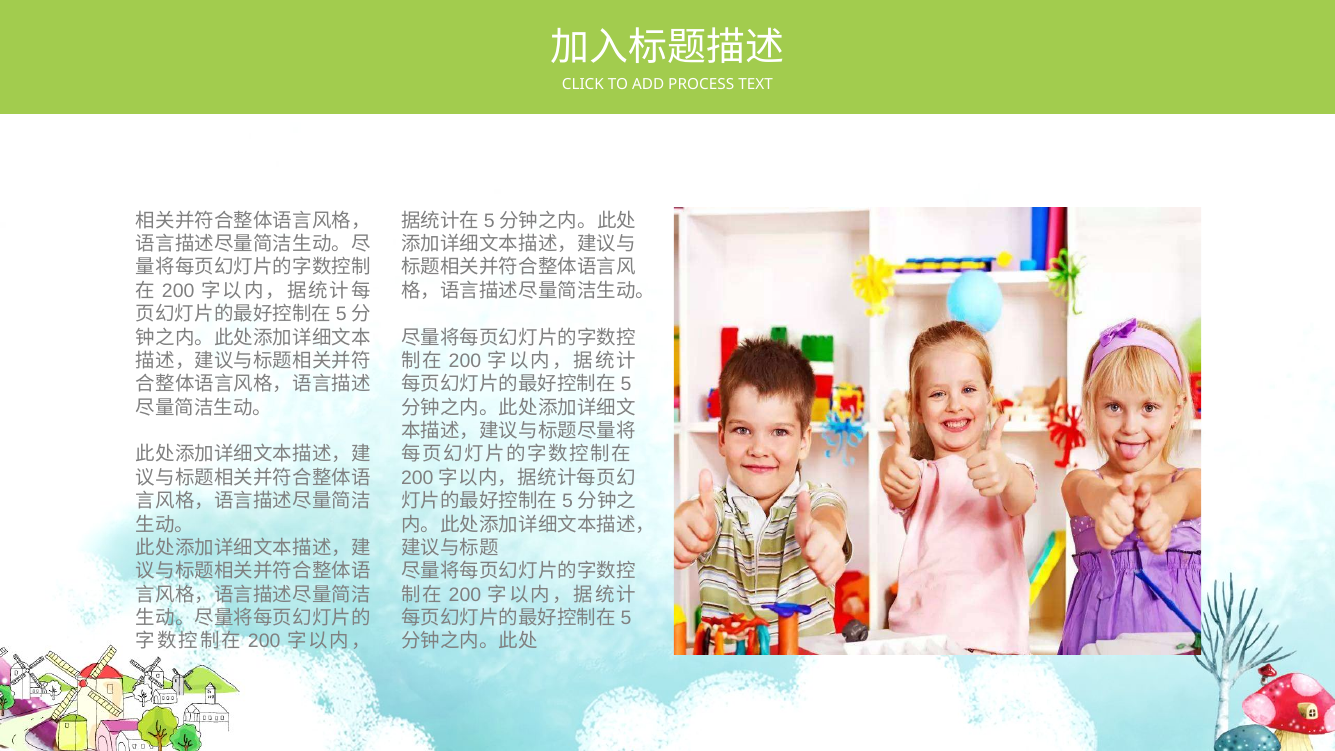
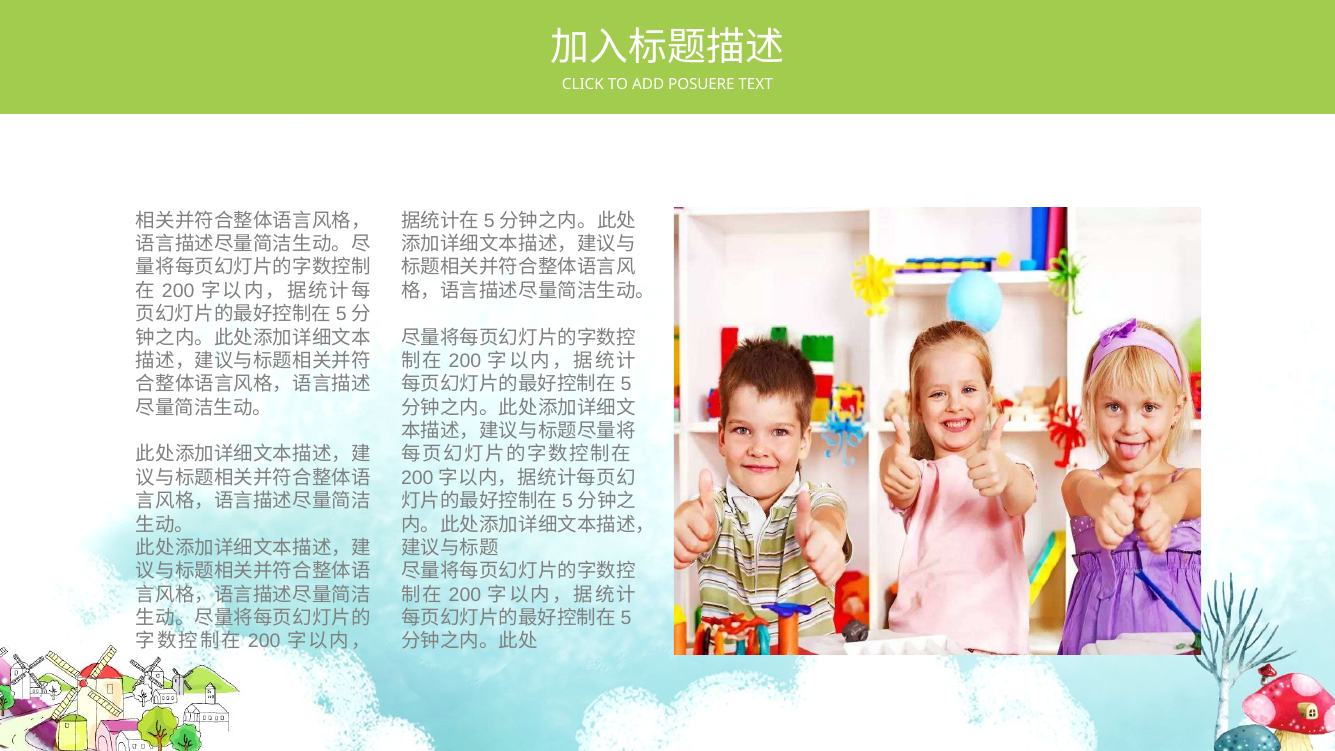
PROCESS: PROCESS -> POSUERE
